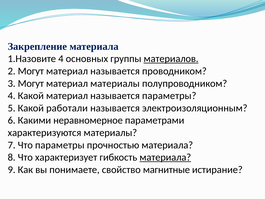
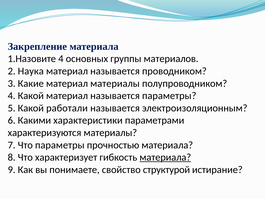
материалов underline: present -> none
2 Могут: Могут -> Наука
3 Могут: Могут -> Какие
неравномерное: неравномерное -> характеристики
магнитные: магнитные -> структурой
